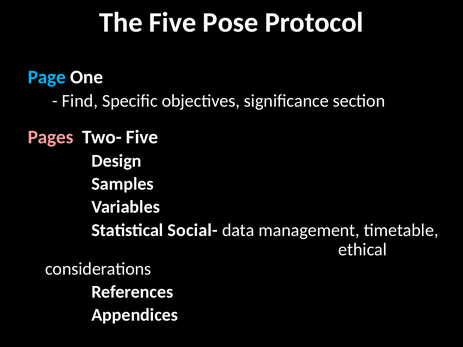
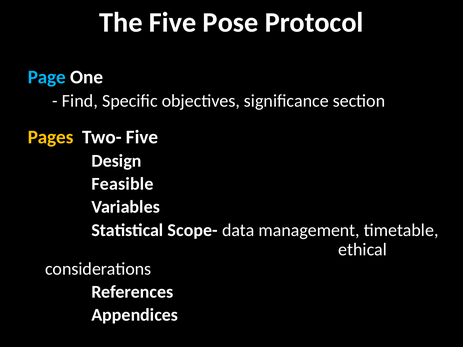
Pages colour: pink -> yellow
Samples: Samples -> Feasible
Social-: Social- -> Scope-
